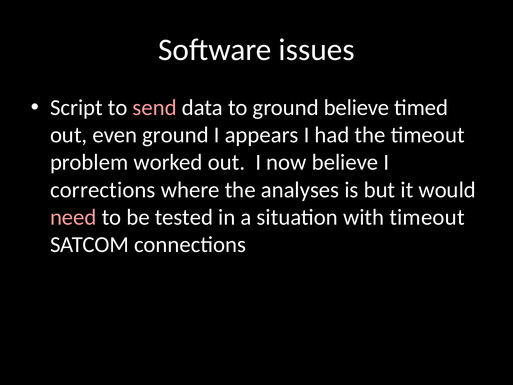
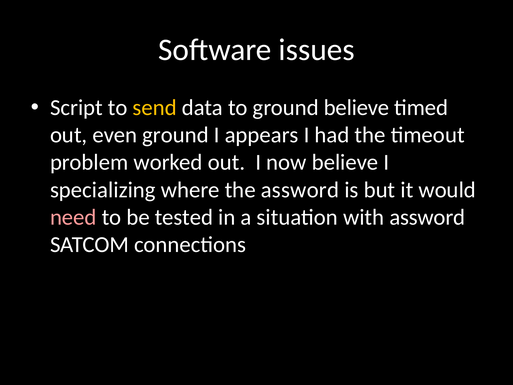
send colour: pink -> yellow
corrections: corrections -> specializing
the analyses: analyses -> assword
with timeout: timeout -> assword
